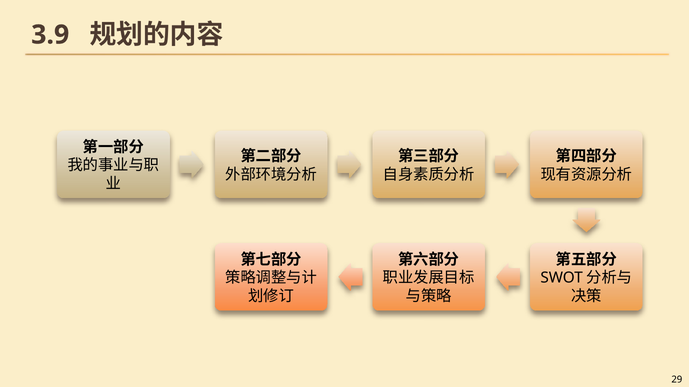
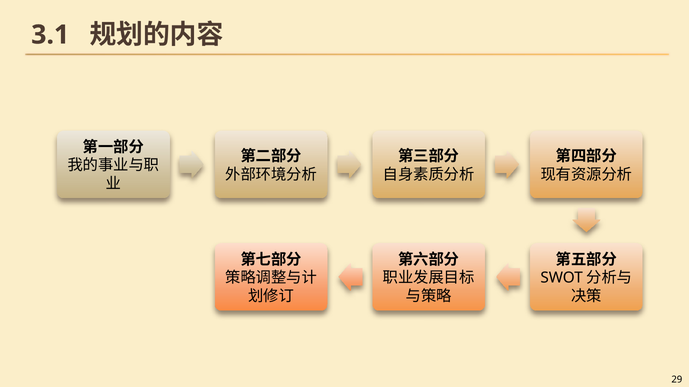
3.9: 3.9 -> 3.1
